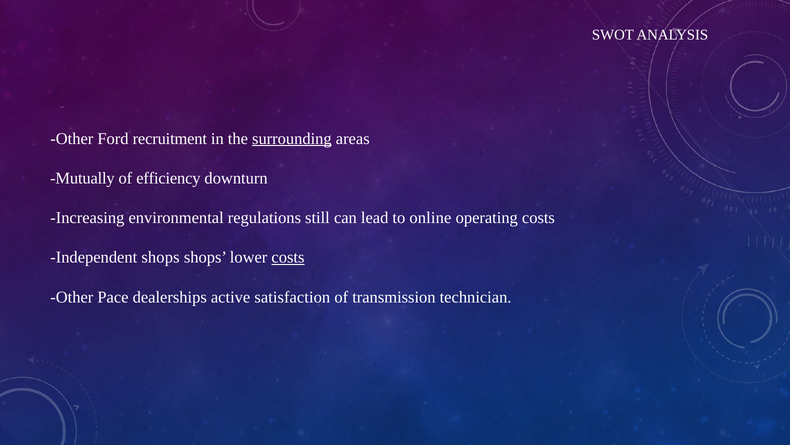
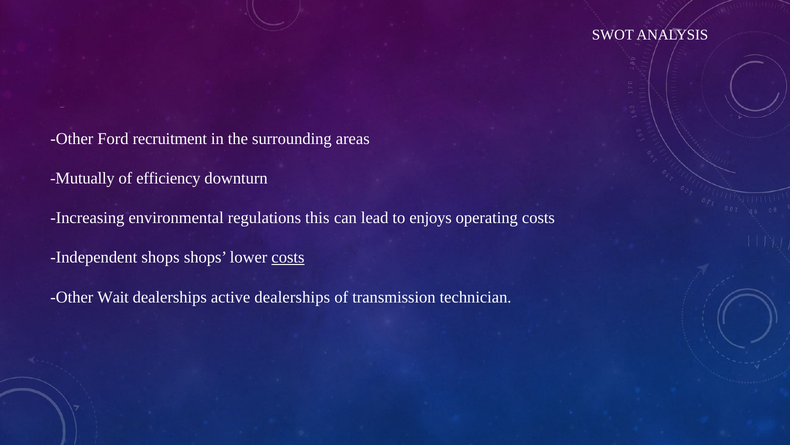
surrounding underline: present -> none
still: still -> this
online: online -> enjoys
Pace: Pace -> Wait
active satisfaction: satisfaction -> dealerships
